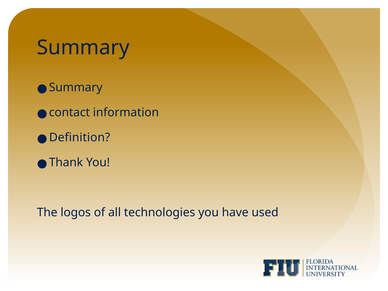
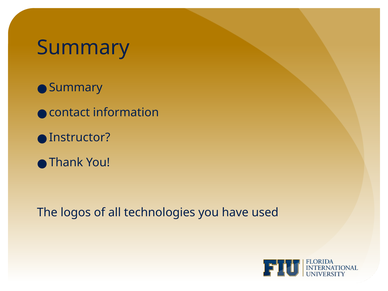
Definition: Definition -> Instructor
